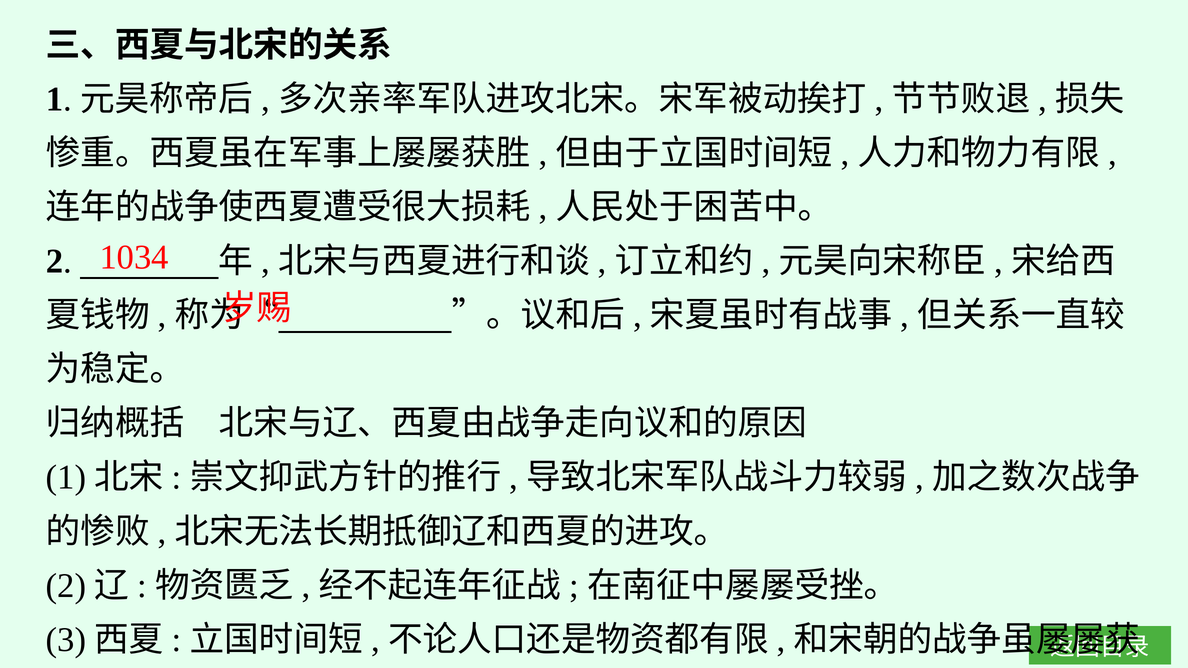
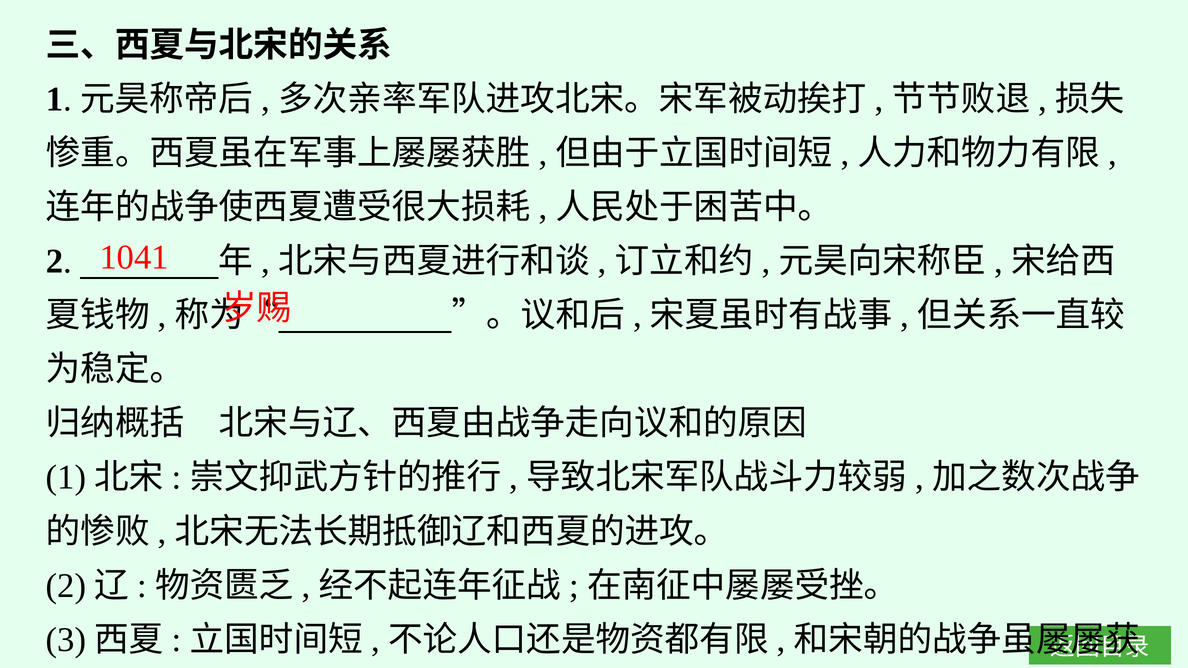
1034: 1034 -> 1041
